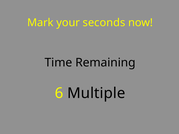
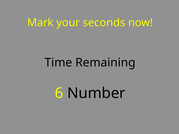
Multiple: Multiple -> Number
